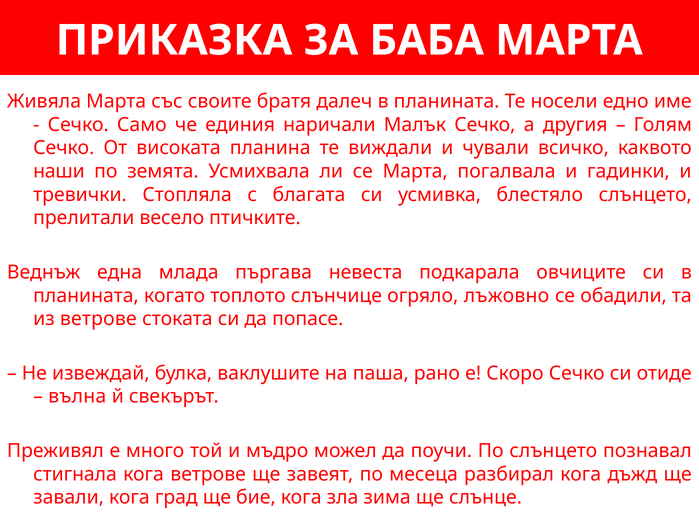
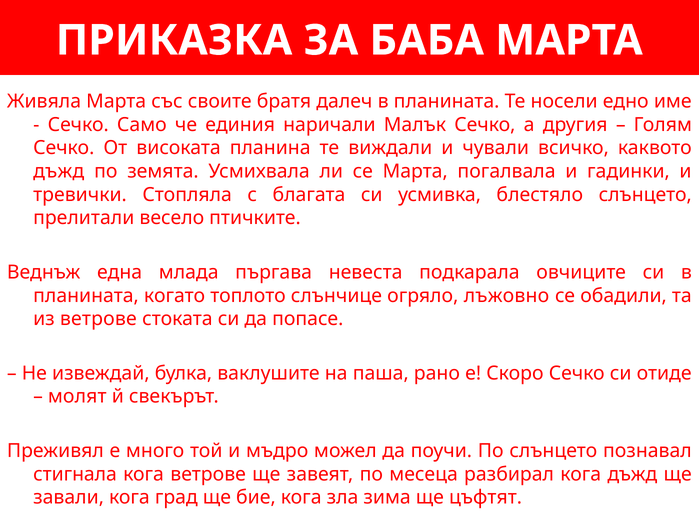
наши at (59, 171): наши -> дъжд
вълна: вълна -> молят
слънце: слънце -> цъфтят
